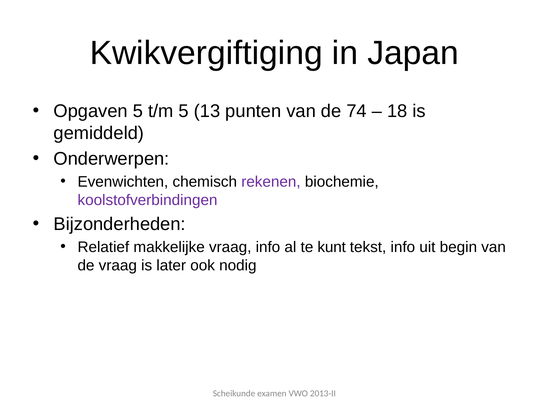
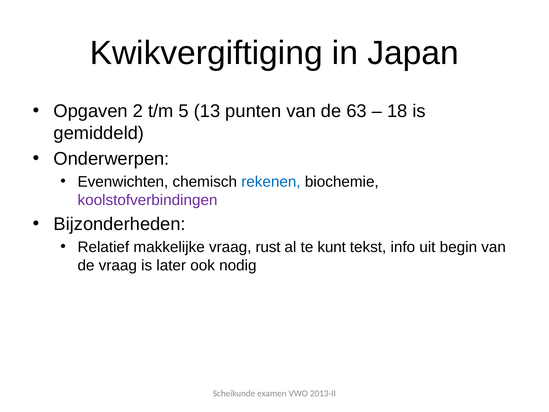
Opgaven 5: 5 -> 2
74: 74 -> 63
rekenen colour: purple -> blue
vraag info: info -> rust
